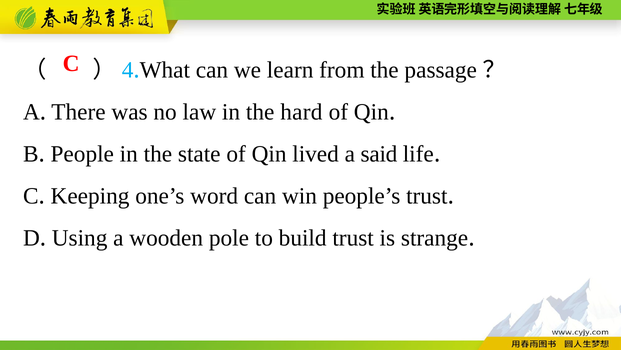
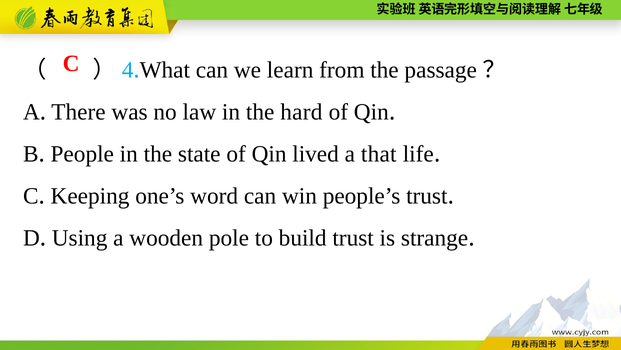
said: said -> that
